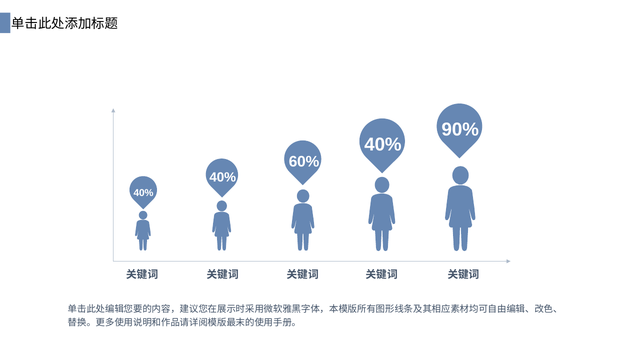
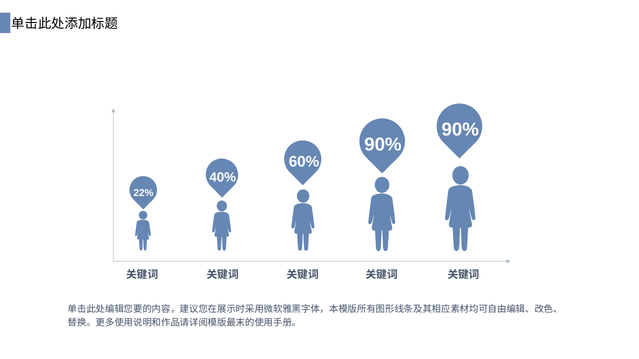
40% at (383, 145): 40% -> 90%
40% at (143, 193): 40% -> 22%
